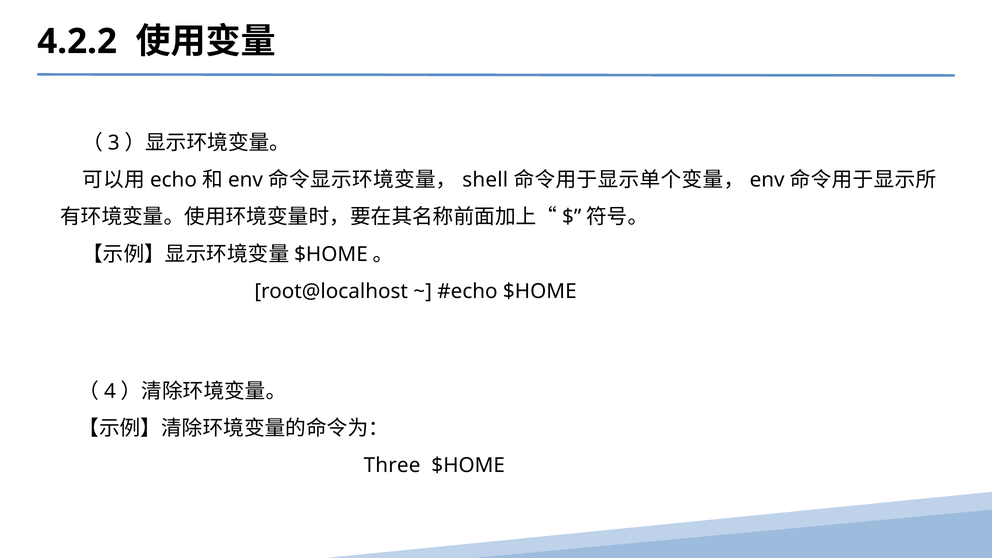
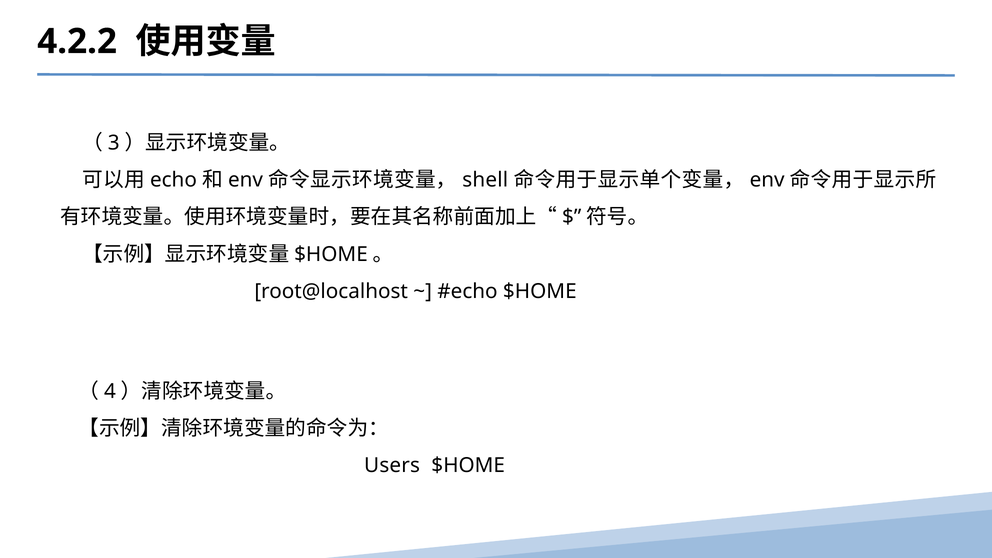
Three: Three -> Users
